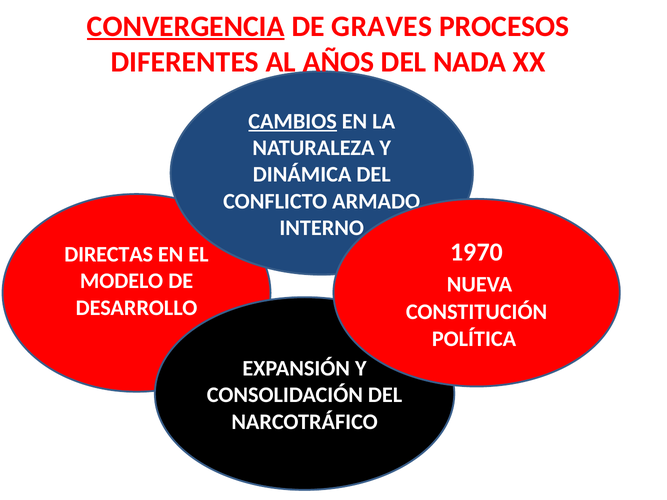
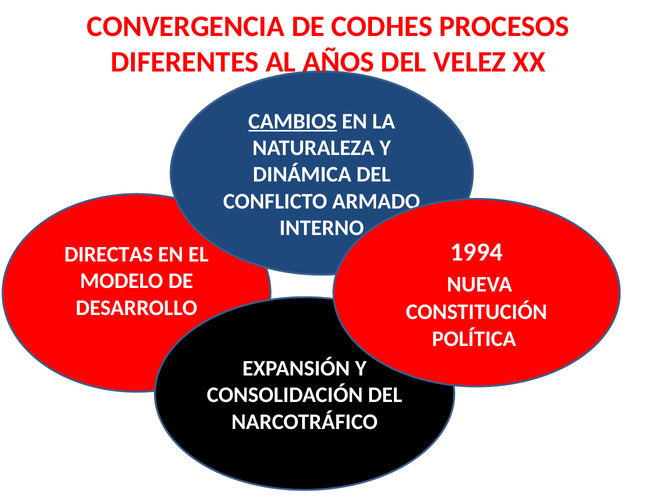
CONVERGENCIA underline: present -> none
GRAVES: GRAVES -> CODHES
NADA: NADA -> VELEZ
1970: 1970 -> 1994
